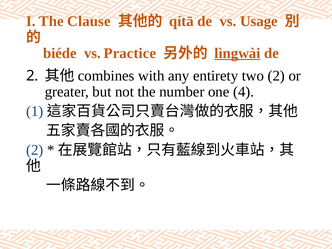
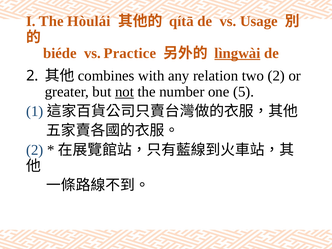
Clause: Clause -> Hòulái
entirety: entirety -> relation
not underline: none -> present
4: 4 -> 5
